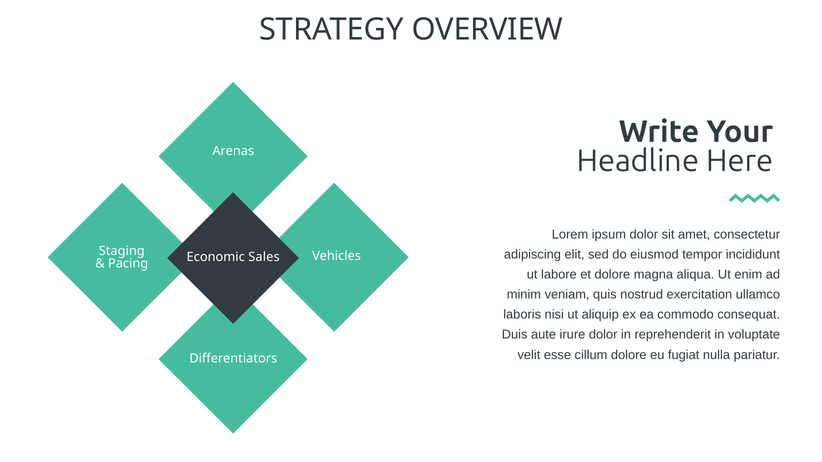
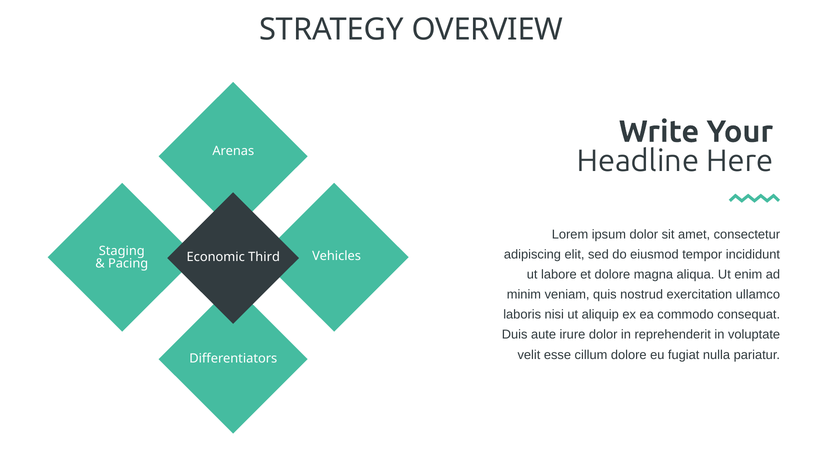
Sales: Sales -> Third
